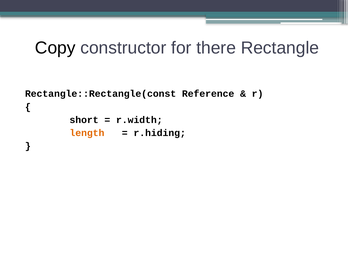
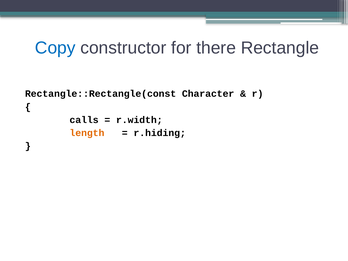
Copy colour: black -> blue
Reference: Reference -> Character
short: short -> calls
